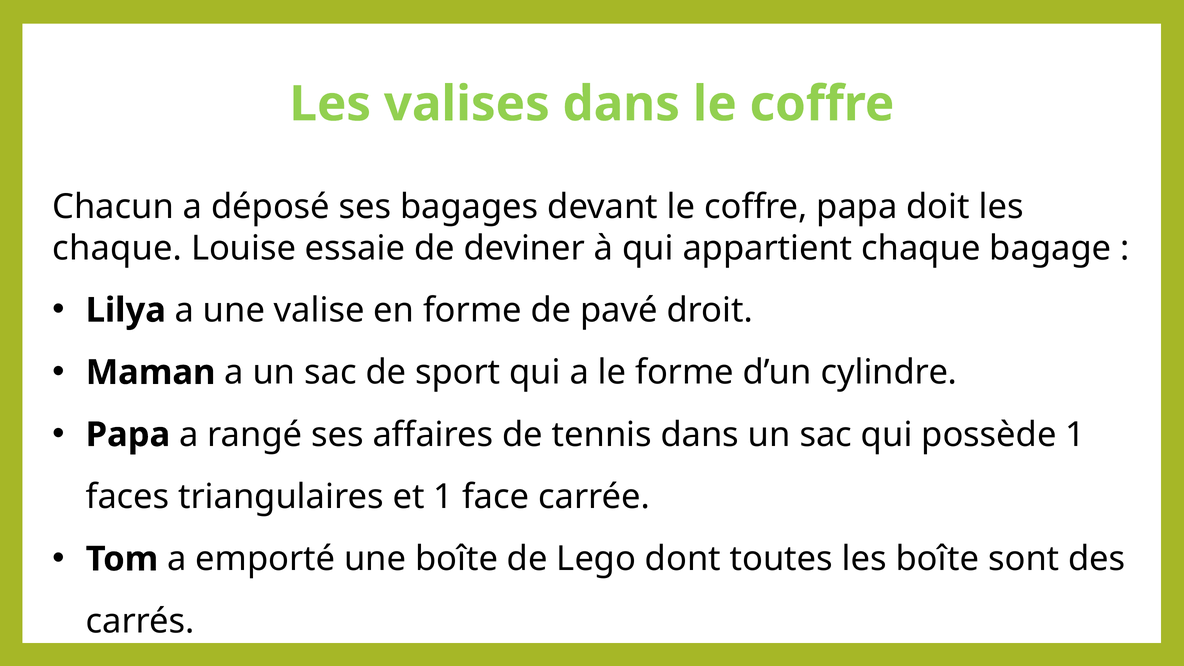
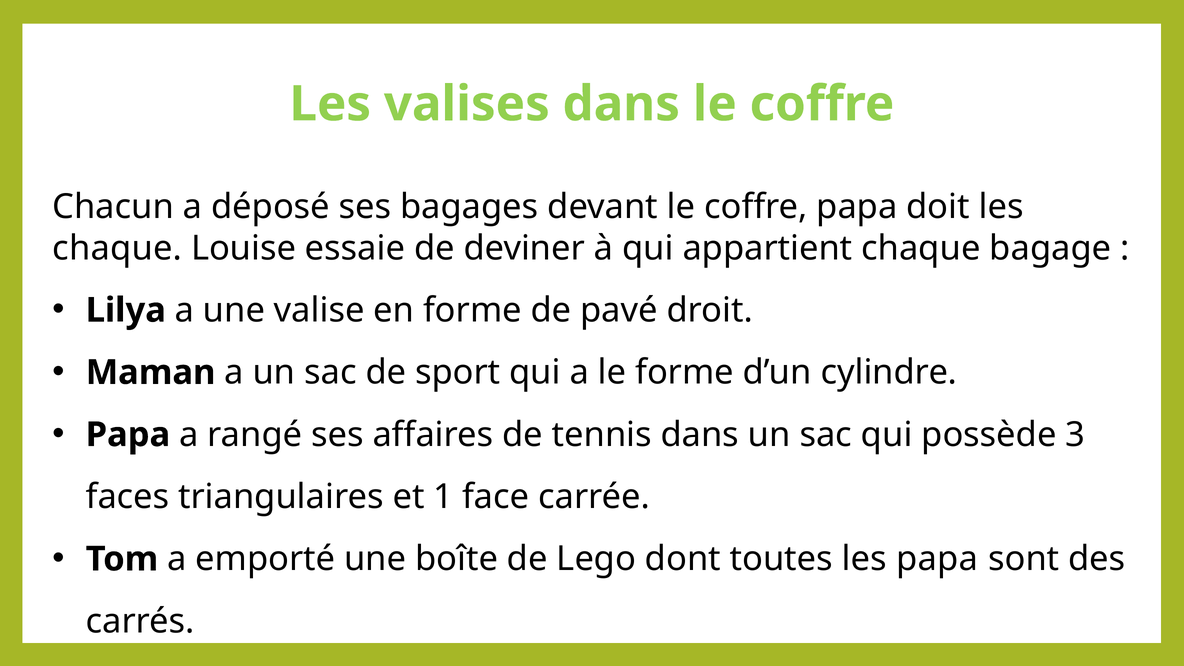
possède 1: 1 -> 3
les boîte: boîte -> papa
